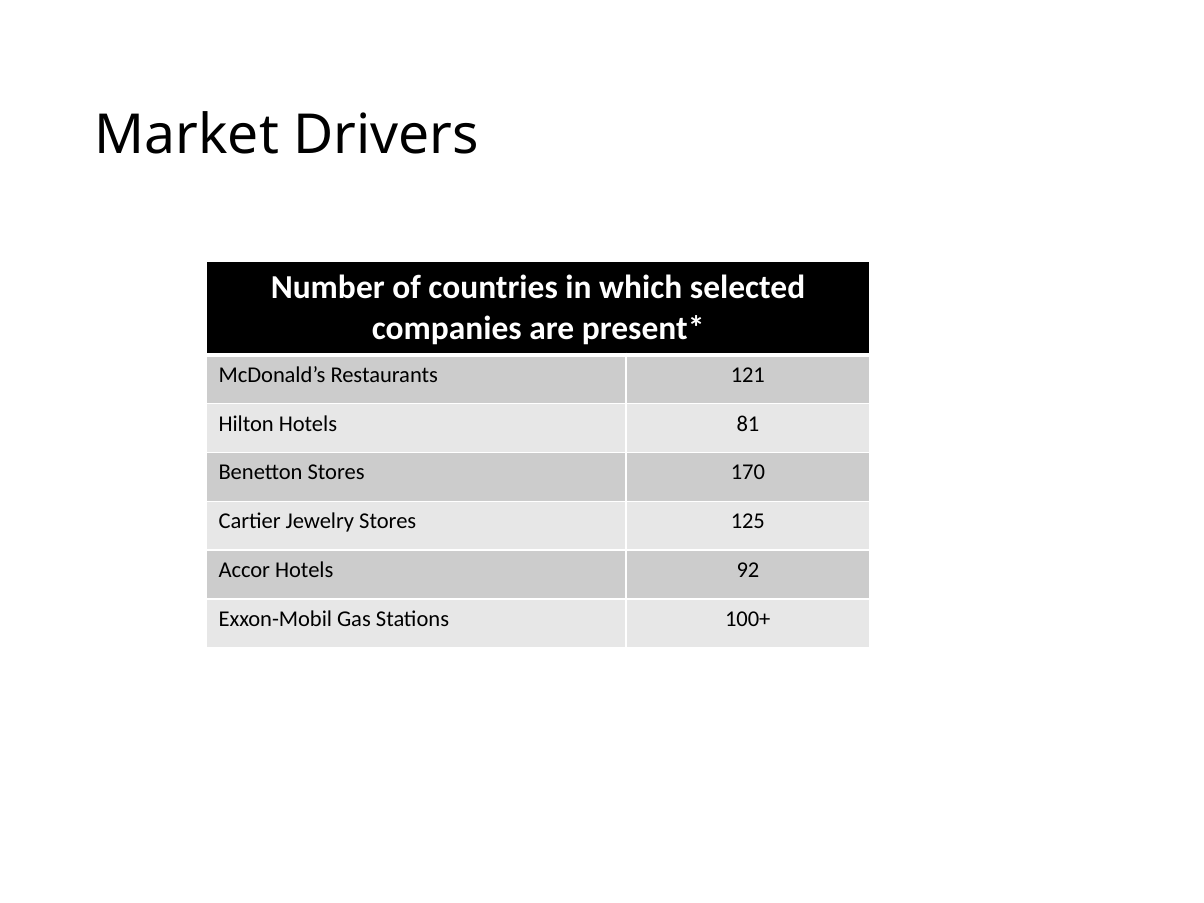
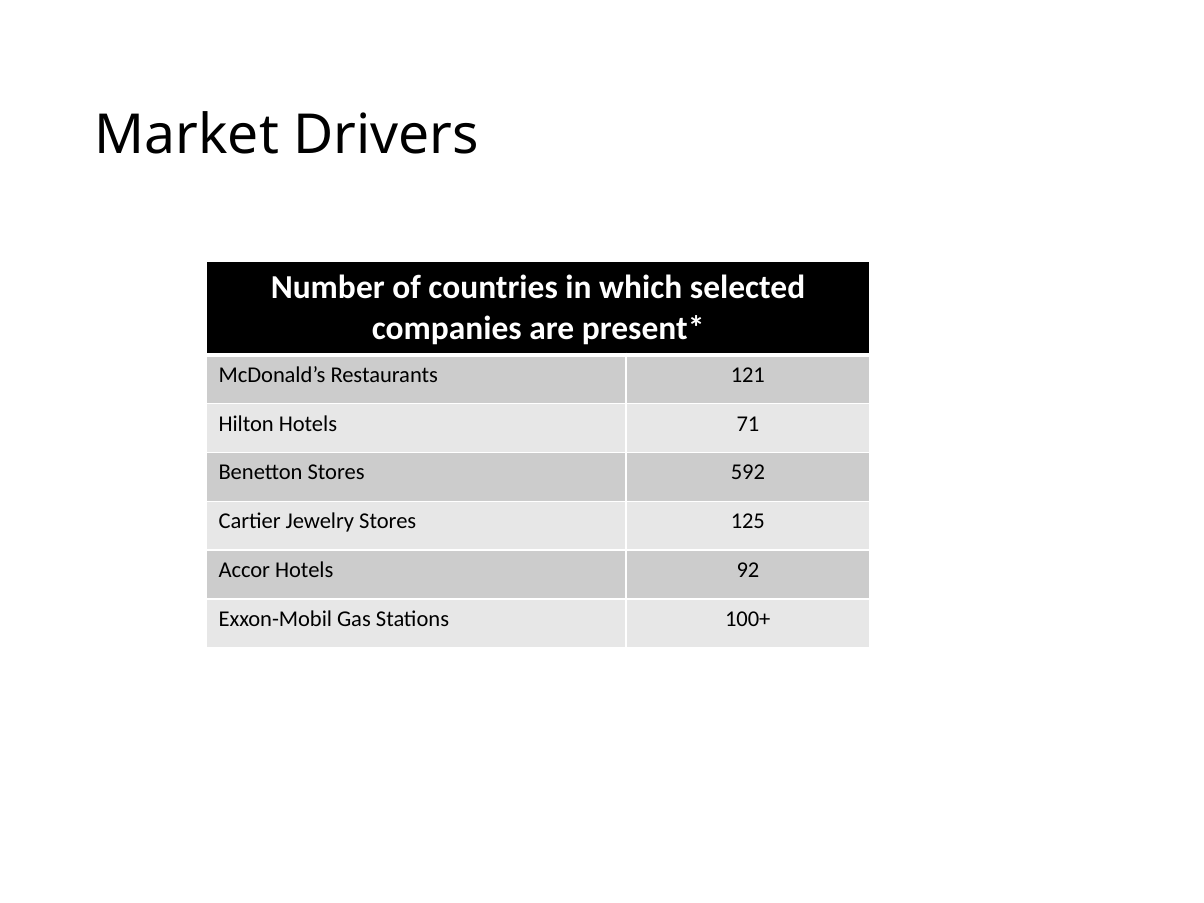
81: 81 -> 71
170: 170 -> 592
